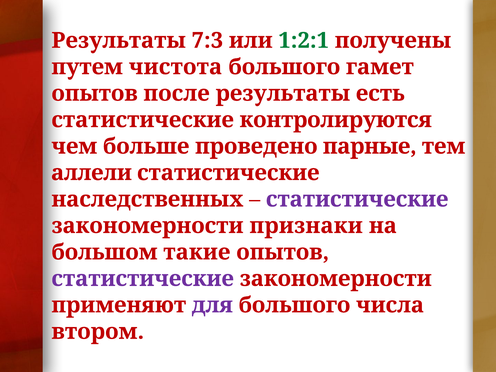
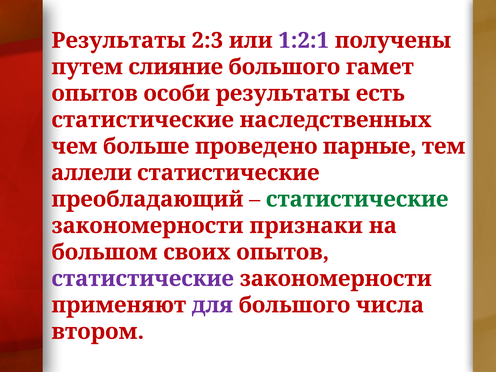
7:3: 7:3 -> 2:3
1:2:1 colour: green -> purple
чистота: чистота -> слияние
после: после -> особи
контролируются: контролируются -> наследственных
наследственных: наследственных -> преобладающий
статистические at (357, 199) colour: purple -> green
такие: такие -> своих
